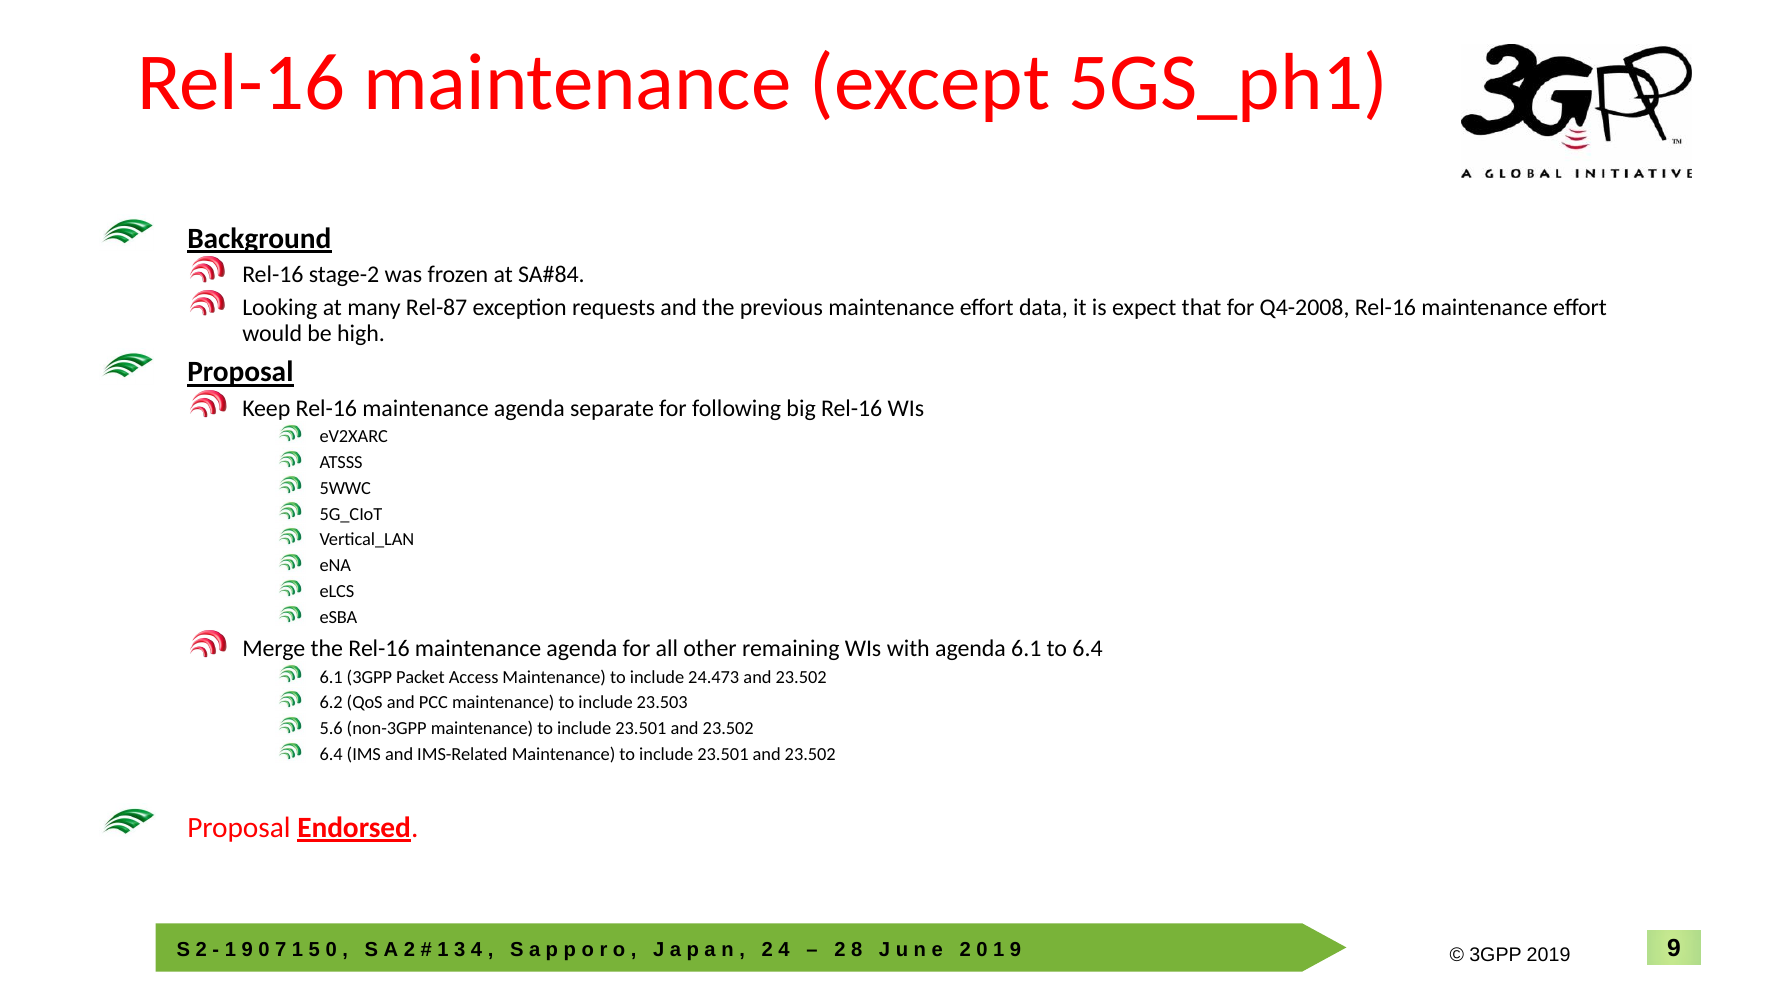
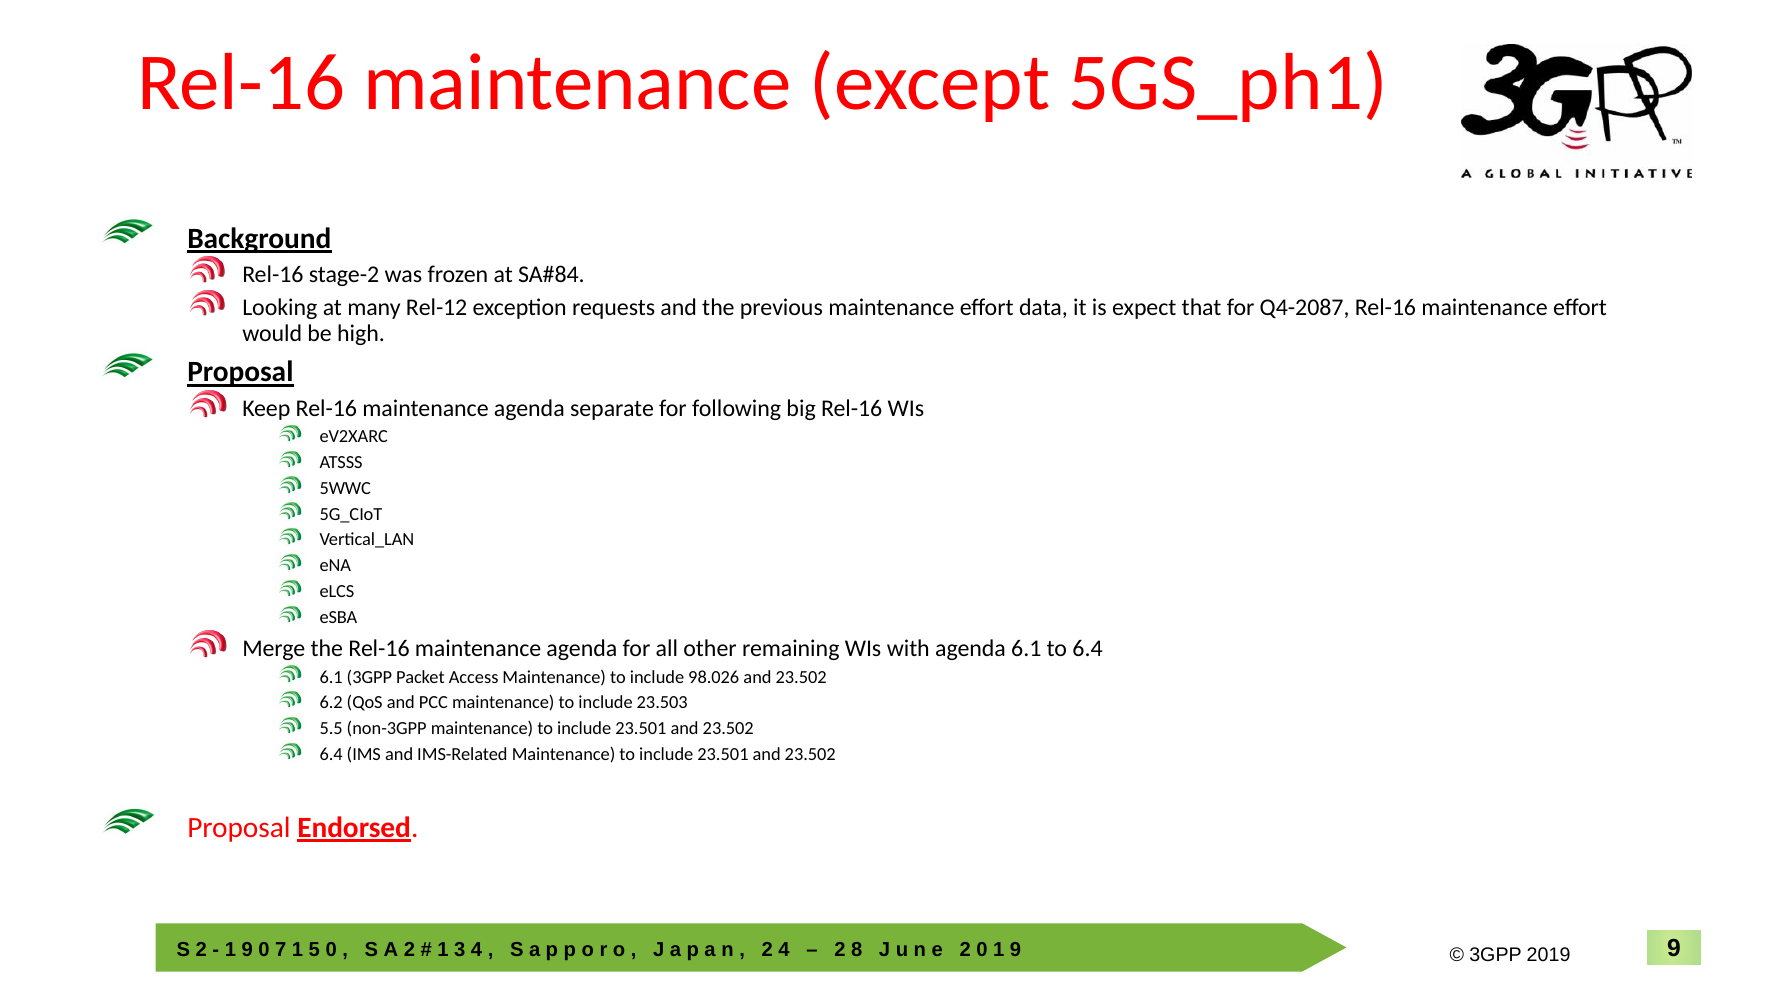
Rel-87: Rel-87 -> Rel-12
Q4-2008: Q4-2008 -> Q4-2087
24.473: 24.473 -> 98.026
5.6: 5.6 -> 5.5
